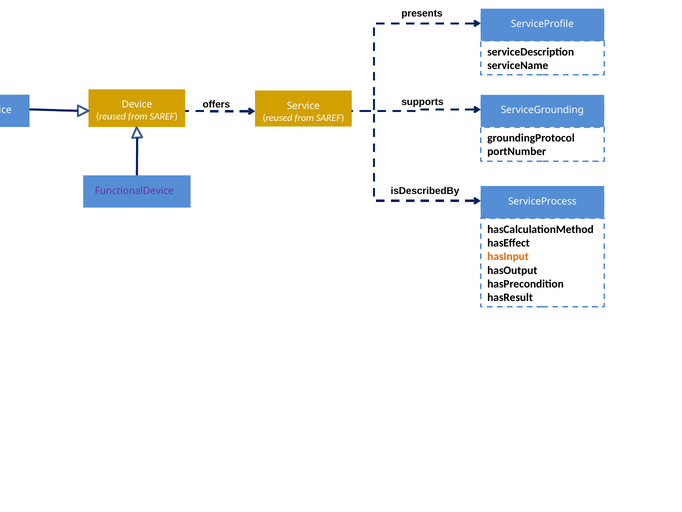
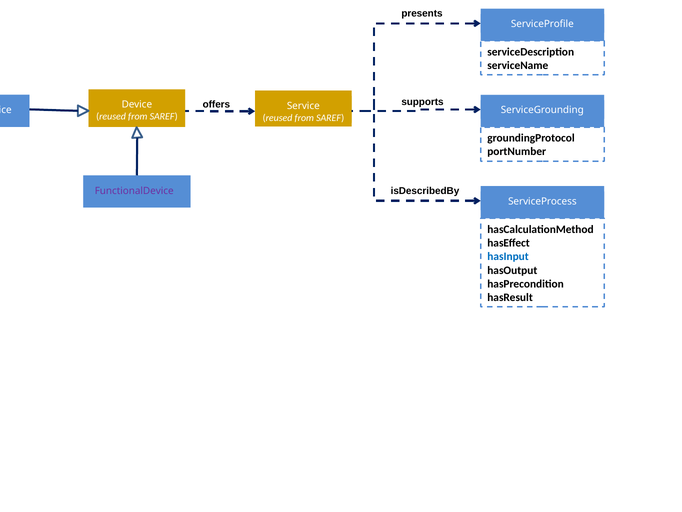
hasInput colour: orange -> blue
